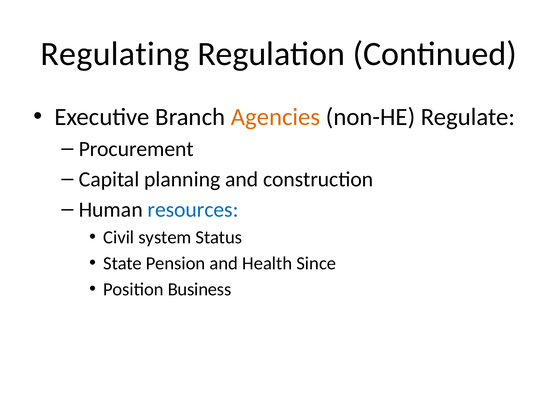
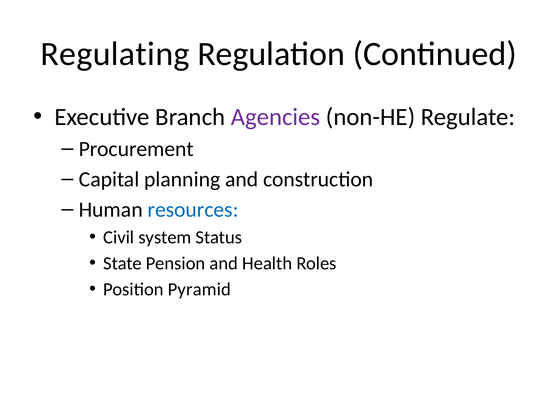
Agencies colour: orange -> purple
Since: Since -> Roles
Business: Business -> Pyramid
